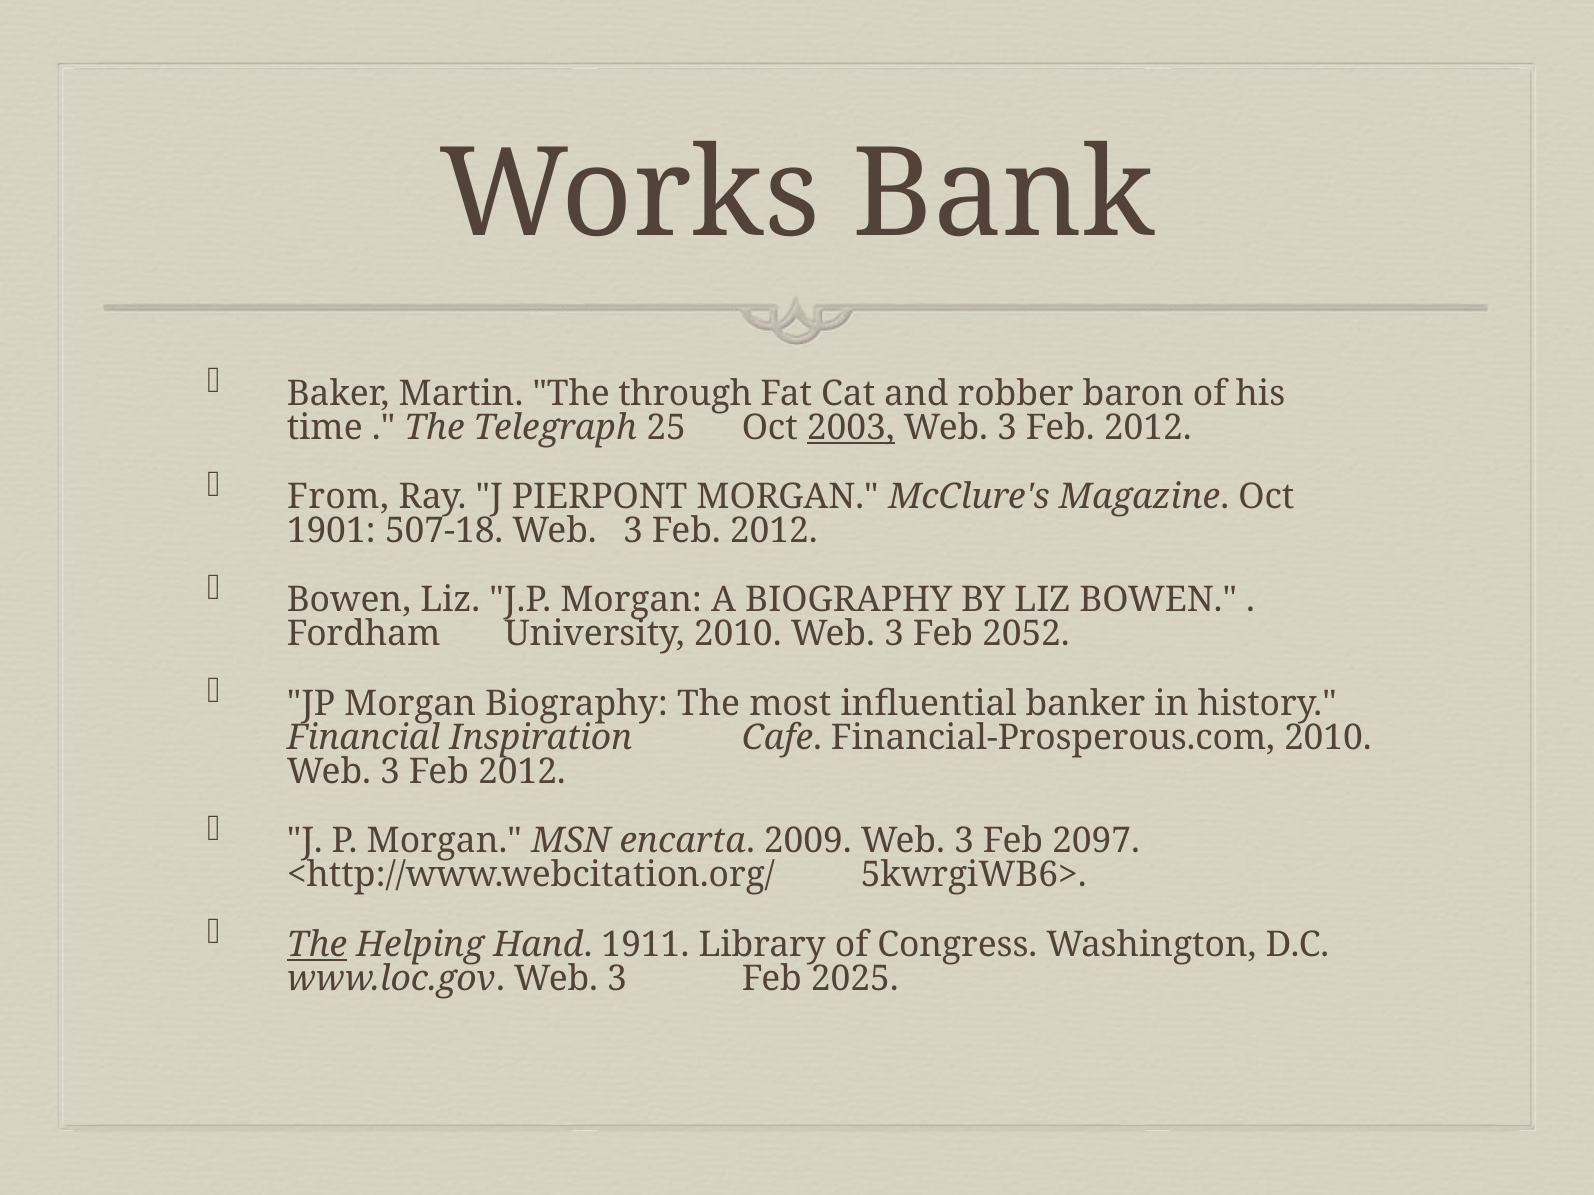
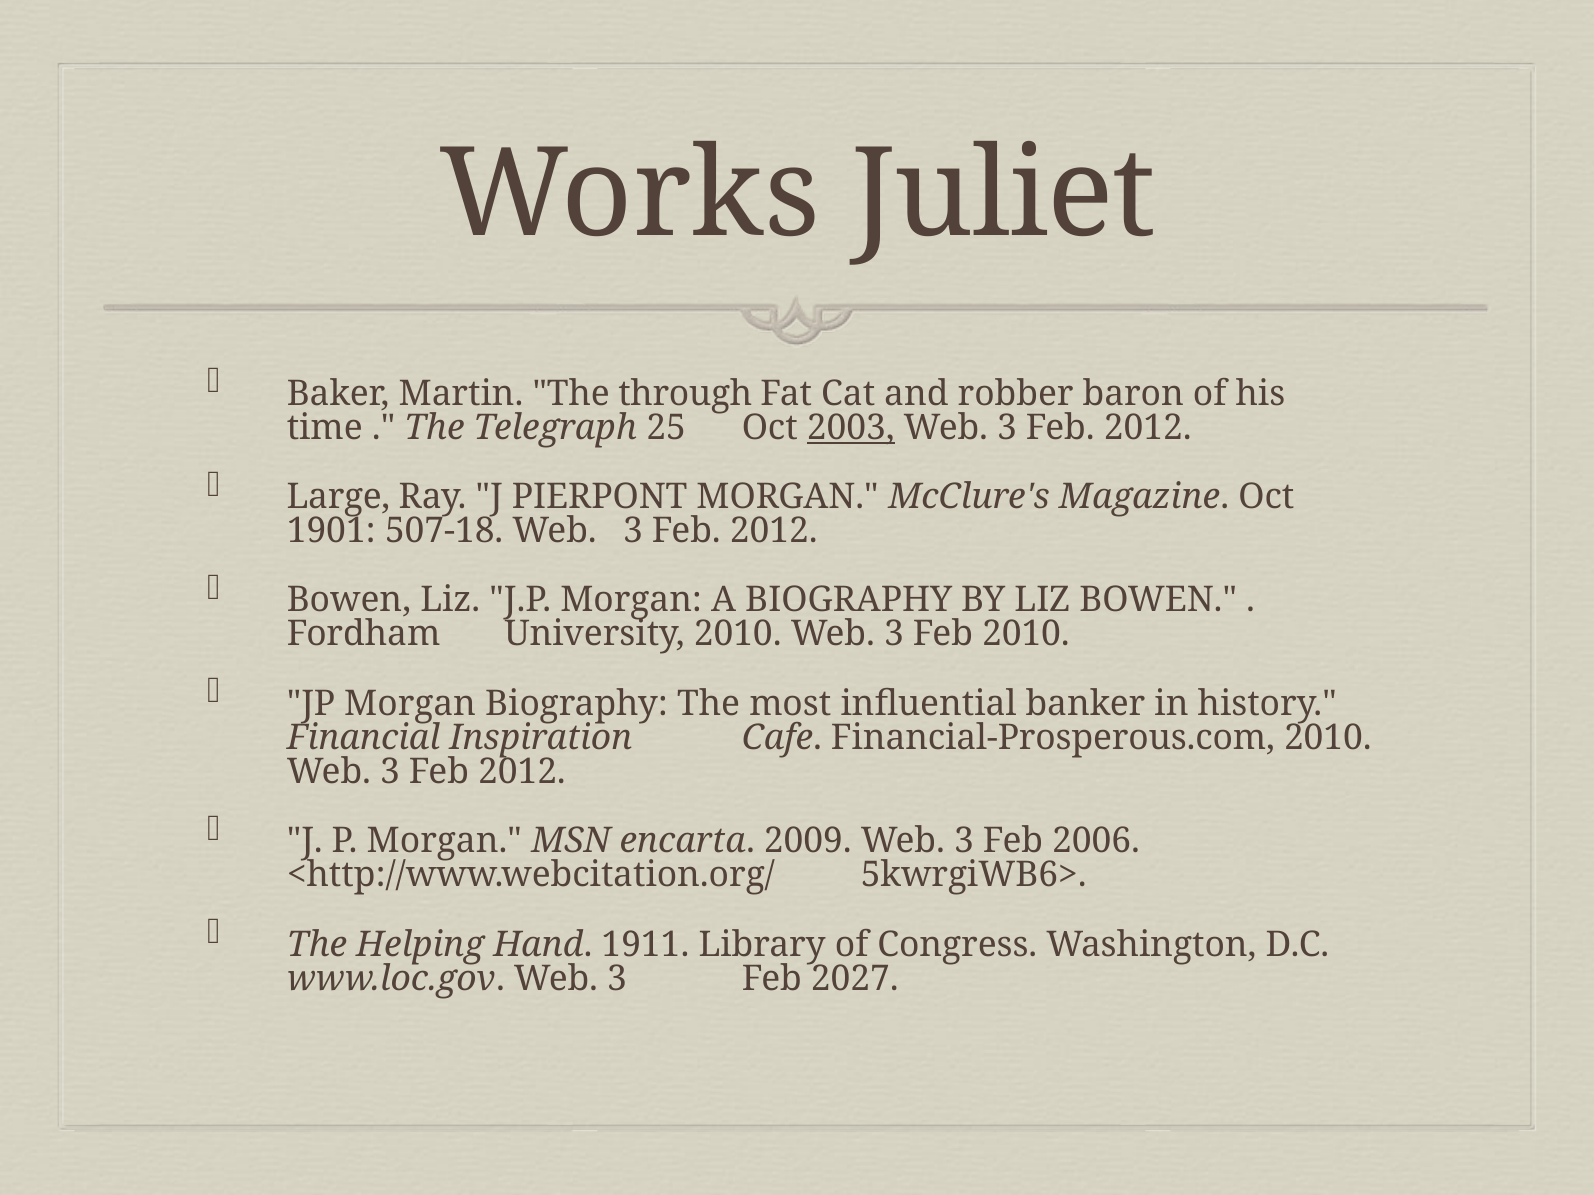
Bank: Bank -> Juliet
From: From -> Large
Feb 2052: 2052 -> 2010
2097: 2097 -> 2006
The at (317, 945) underline: present -> none
2025: 2025 -> 2027
